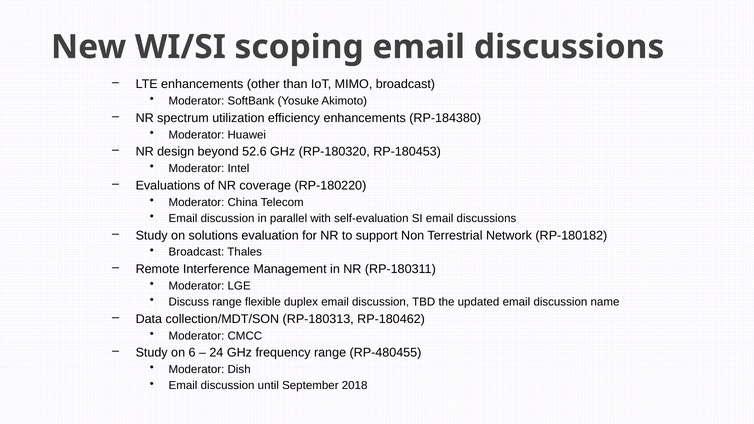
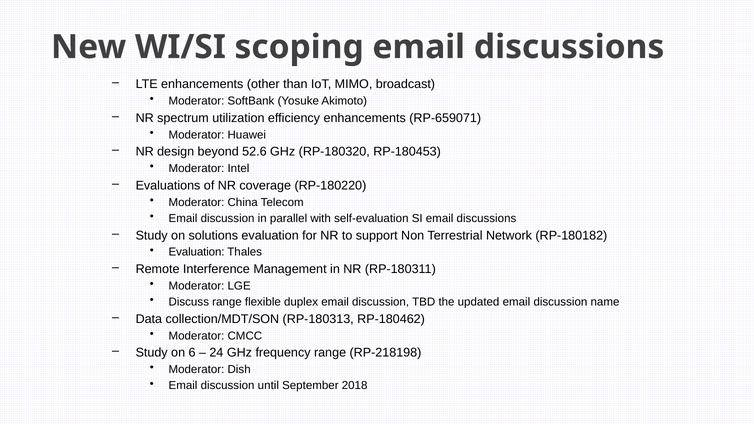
RP‑184380: RP‑184380 -> RP‑659071
Broadcast at (196, 252): Broadcast -> Evaluation
RP-480455: RP-480455 -> RP-218198
